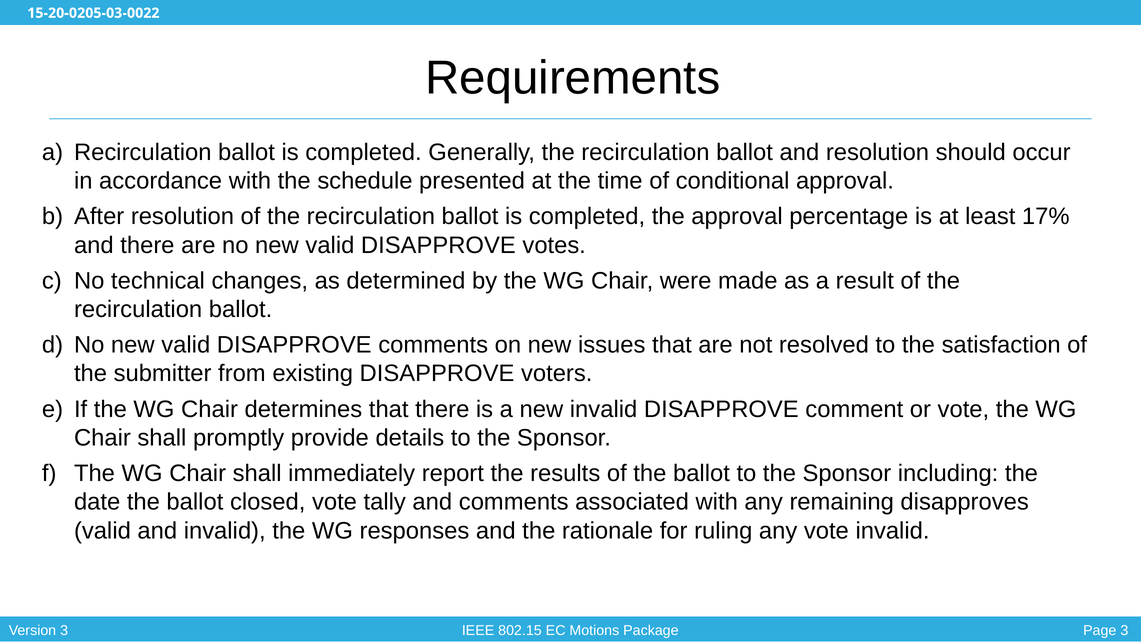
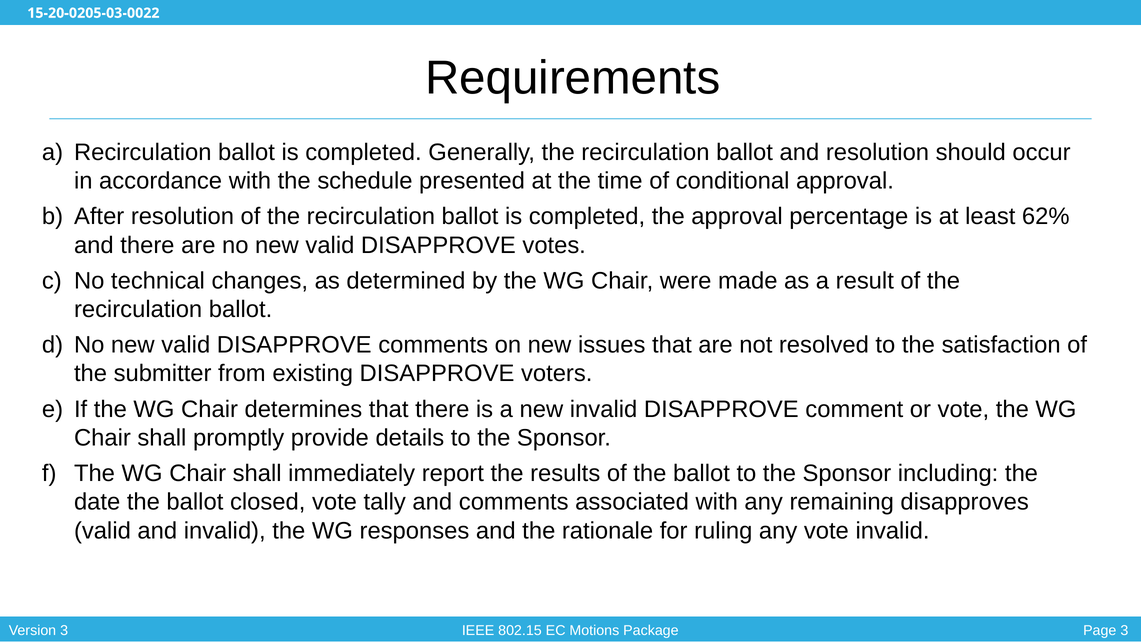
17%: 17% -> 62%
